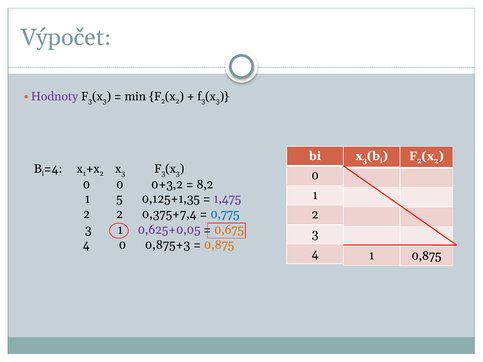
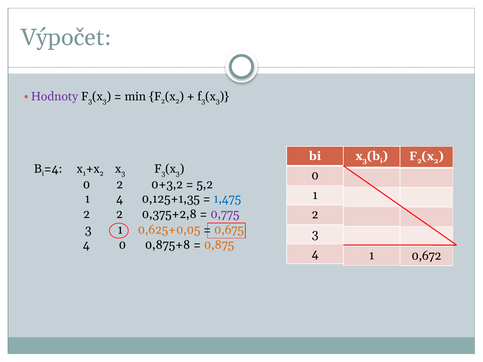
0 0: 0 -> 2
8,2: 8,2 -> 5,2
1 5: 5 -> 4
1,475 colour: purple -> blue
0,375+7,4: 0,375+7,4 -> 0,375+2,8
0,775 colour: blue -> purple
0,625+0,05 colour: purple -> orange
0,875+3: 0,875+3 -> 0,875+8
0,875 at (426, 256): 0,875 -> 0,672
